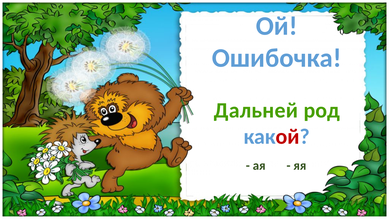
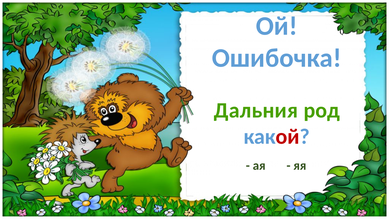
Дальней: Дальней -> Дальния
